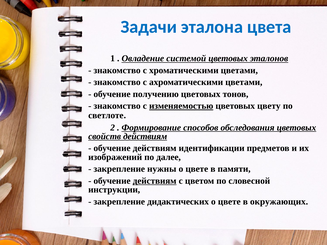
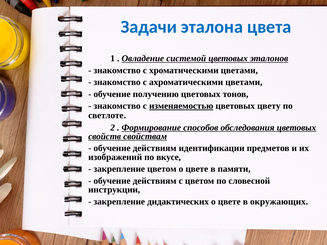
свойств действиям: действиям -> свойствам
далее: далее -> вкусе
закрепление нужны: нужны -> цветом
действиям at (155, 181) underline: present -> none
